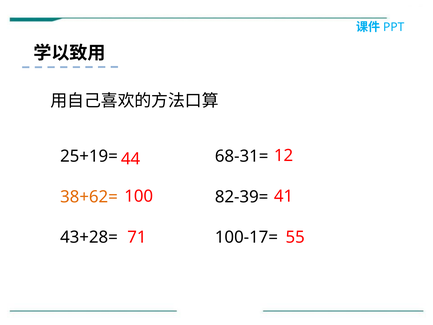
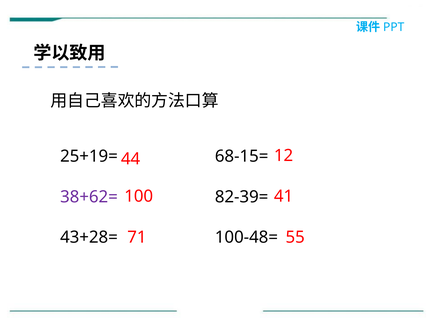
68-31=: 68-31= -> 68-15=
38+62= colour: orange -> purple
100-17=: 100-17= -> 100-48=
